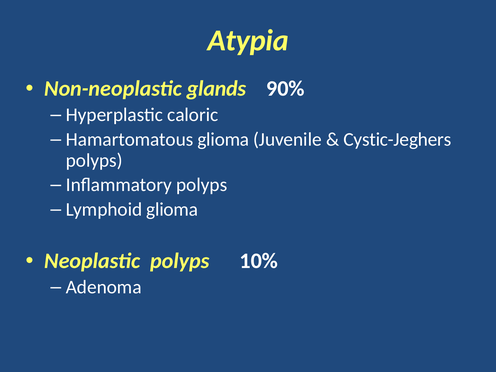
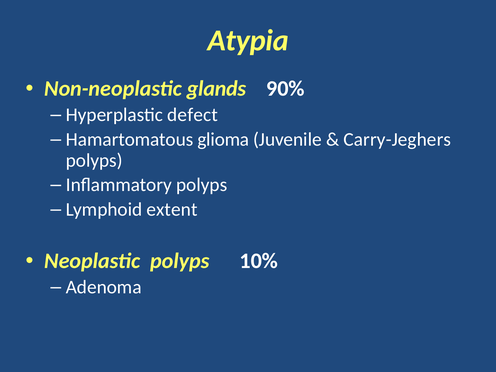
caloric: caloric -> defect
Cystic-Jeghers: Cystic-Jeghers -> Carry-Jeghers
Lymphoid glioma: glioma -> extent
